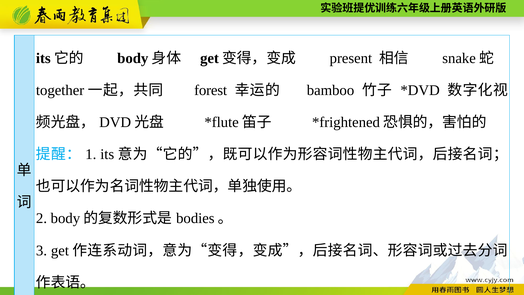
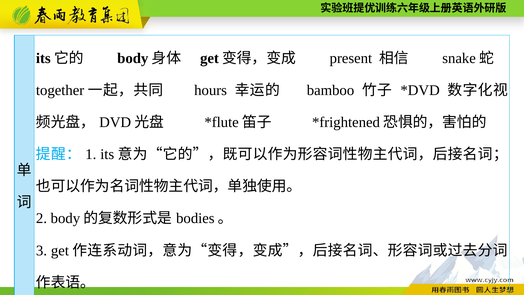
forest: forest -> hours
